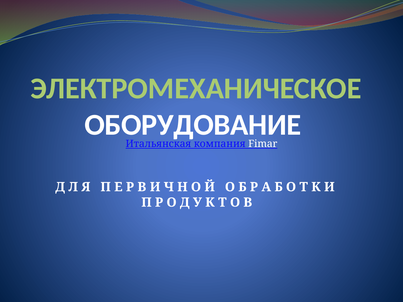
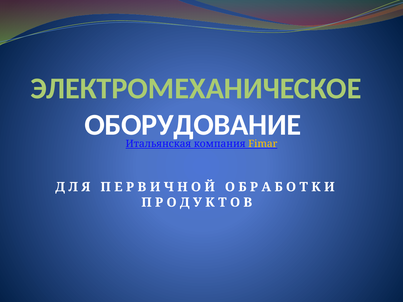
Fimar colour: white -> yellow
